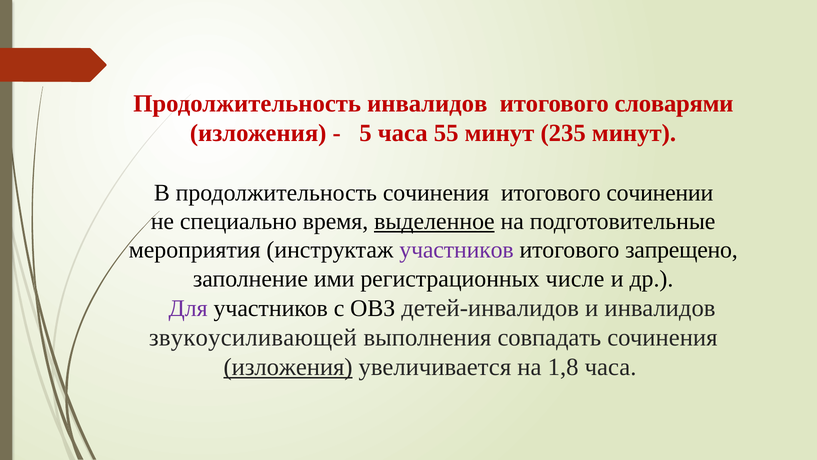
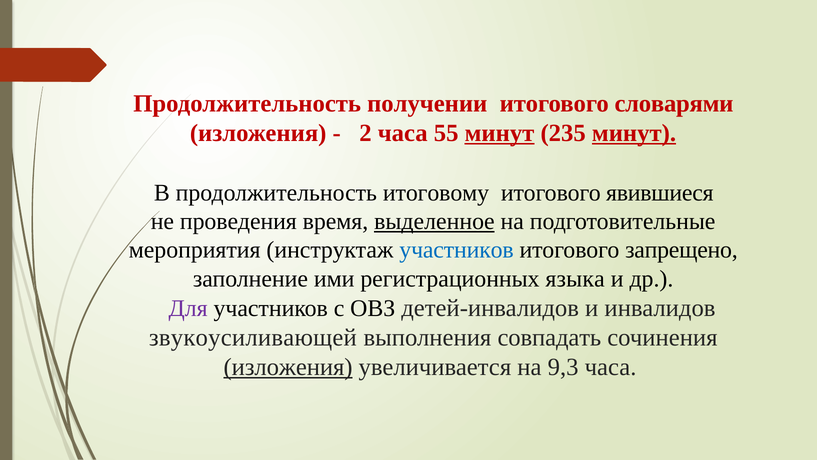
Продолжительность инвалидов: инвалидов -> получении
5: 5 -> 2
минут at (500, 133) underline: none -> present
минут at (634, 133) underline: none -> present
продолжительность сочинения: сочинения -> итоговому
сочинении: сочинении -> явившиеся
специально: специально -> проведения
участников at (457, 250) colour: purple -> blue
числе: числе -> языка
1,8: 1,8 -> 9,3
